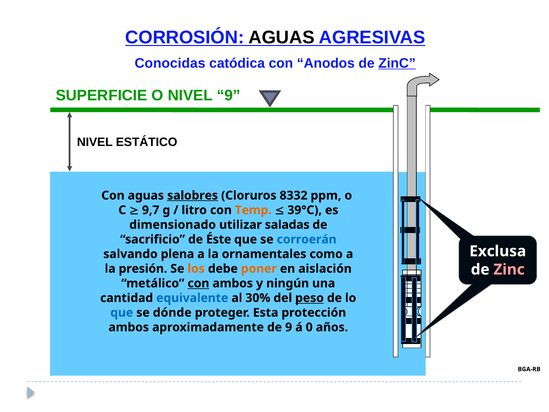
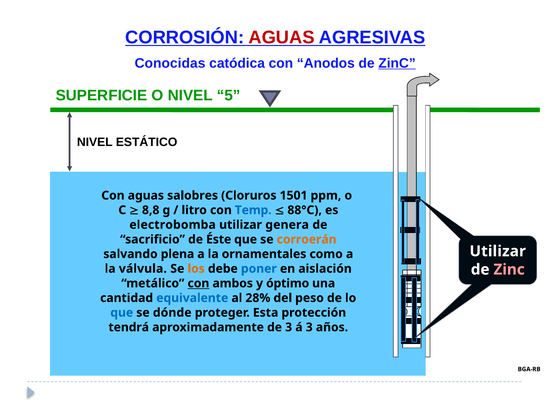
AGUAS at (282, 37) colour: black -> red
NIVEL 9: 9 -> 5
salobres underline: present -> none
8332: 8332 -> 1501
9,7: 9,7 -> 8,8
Temp colour: orange -> blue
39°C: 39°C -> 88°C
dimensionado: dimensionado -> electrobomba
saladas: saladas -> genera
corroerán colour: blue -> orange
Exclusa at (498, 251): Exclusa -> Utilizar
presión: presión -> válvula
poner colour: orange -> blue
ningún: ningún -> óptimo
30%: 30% -> 28%
peso underline: present -> none
ambos at (129, 327): ambos -> tendrá
de 9: 9 -> 3
á 0: 0 -> 3
